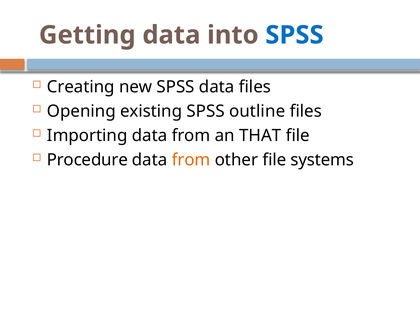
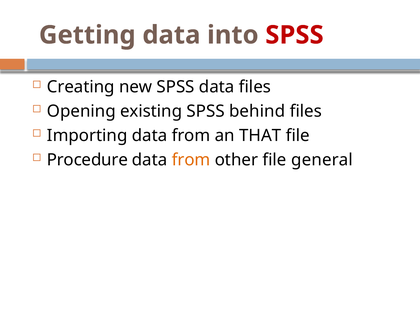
SPSS at (294, 35) colour: blue -> red
outline: outline -> behind
systems: systems -> general
